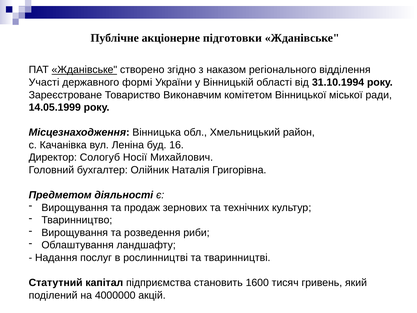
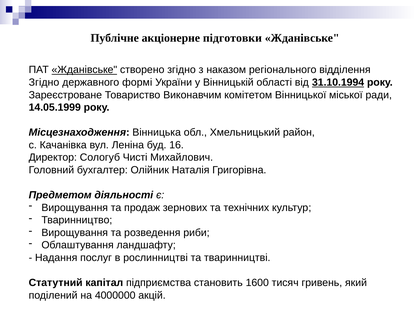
Участі at (44, 82): Участі -> Згідно
31.10.1994 underline: none -> present
Носії: Носії -> Чисті
